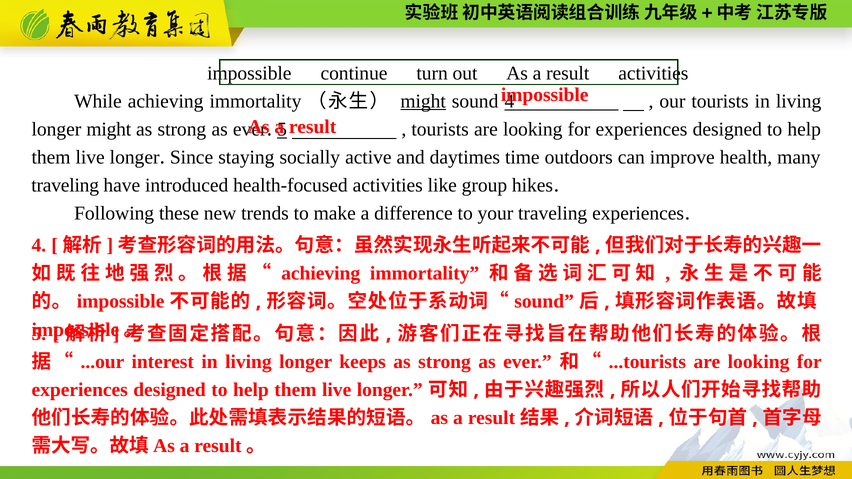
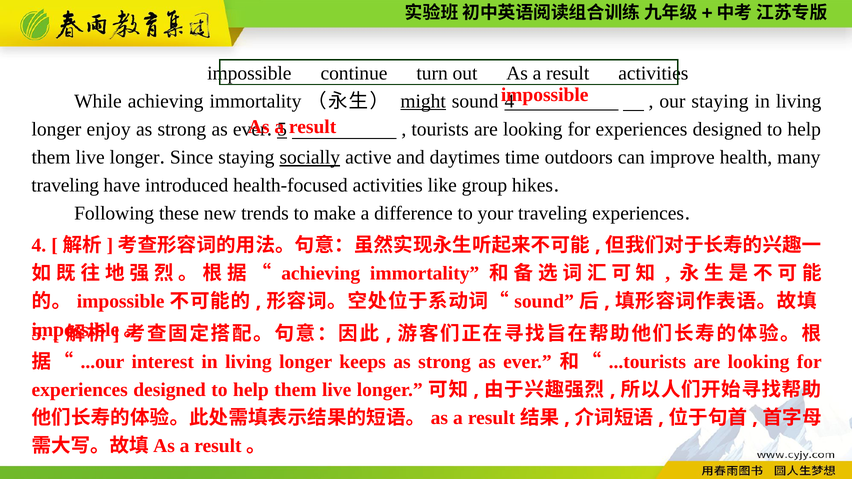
our tourists: tourists -> staying
longer might: might -> enjoy
socially underline: none -> present
